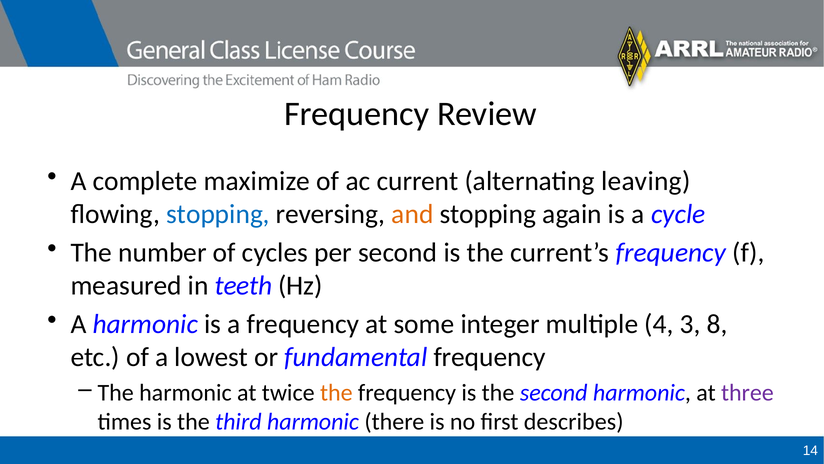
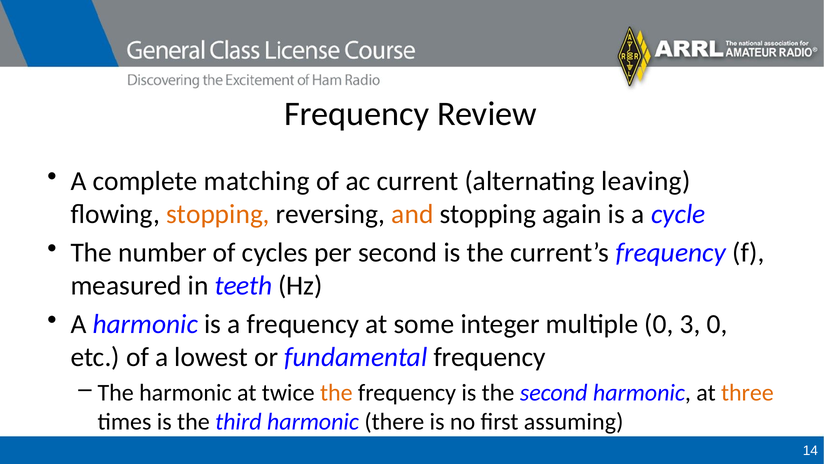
maximize: maximize -> matching
stopping at (218, 214) colour: blue -> orange
multiple 4: 4 -> 0
3 8: 8 -> 0
three colour: purple -> orange
describes: describes -> assuming
